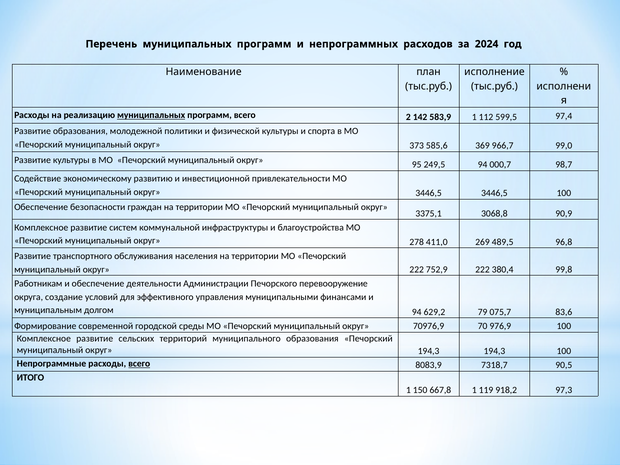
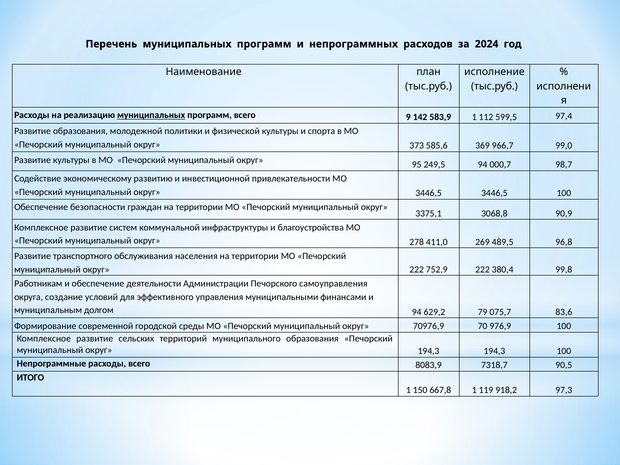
2: 2 -> 9
перевооружение: перевооружение -> самоуправления
всего at (139, 364) underline: present -> none
